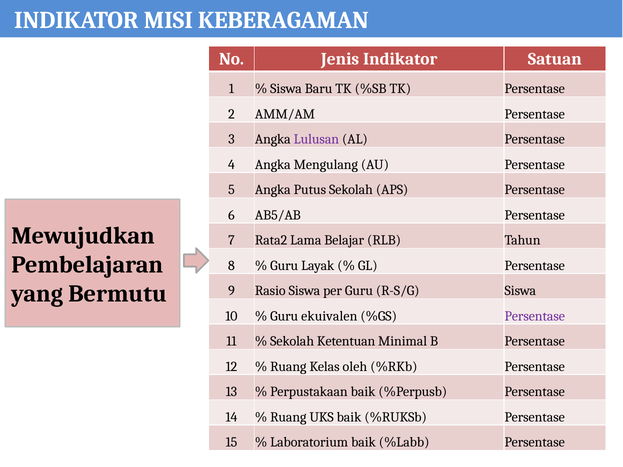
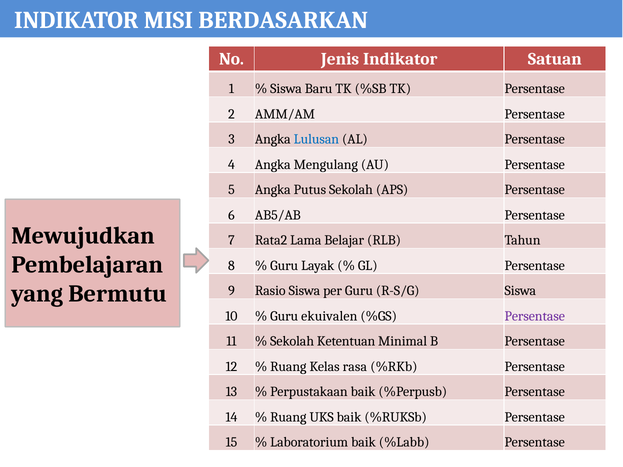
KEBERAGAMAN: KEBERAGAMAN -> BERDASARKAN
Lulusan colour: purple -> blue
oleh: oleh -> rasa
